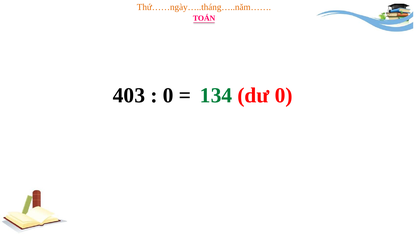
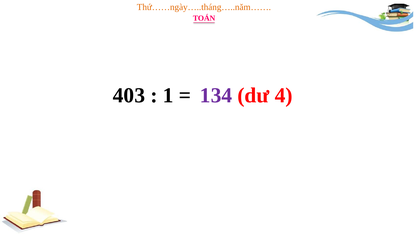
0 at (168, 95): 0 -> 1
134 colour: green -> purple
dư 0: 0 -> 4
